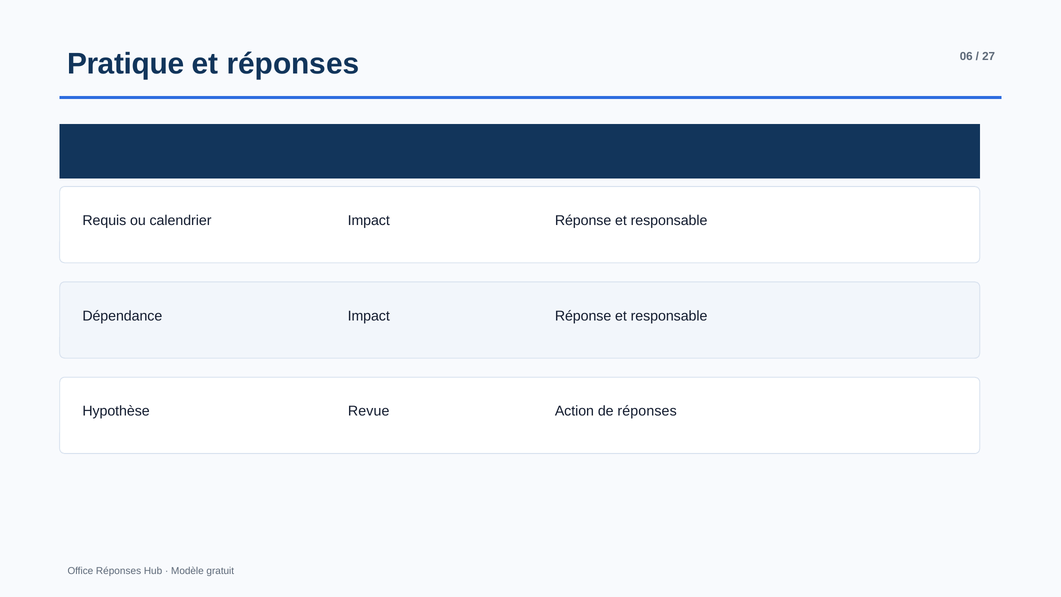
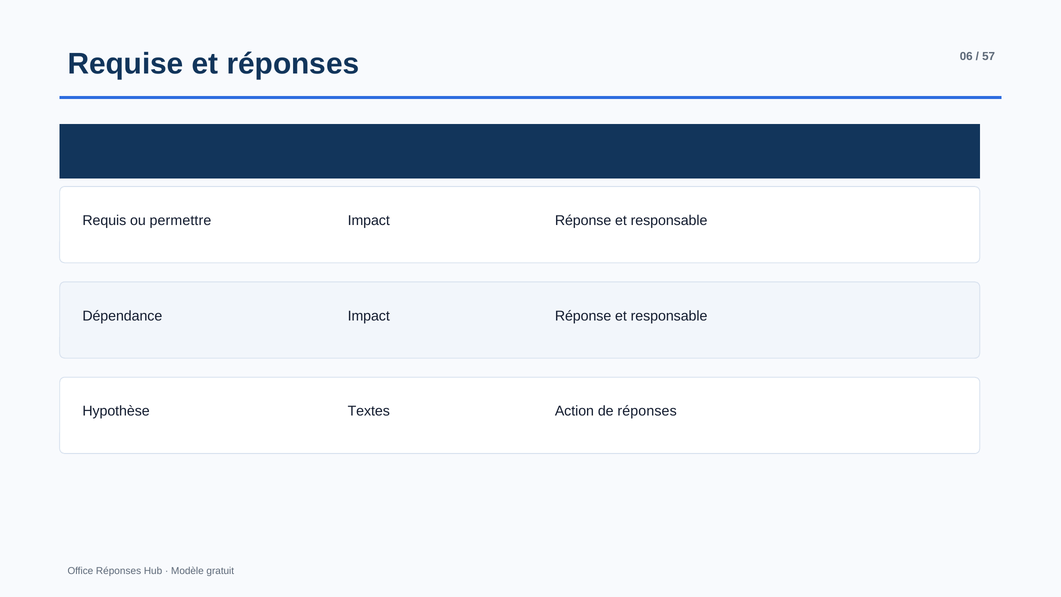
Pratique: Pratique -> Requise
27: 27 -> 57
calendrier: calendrier -> permettre
Revue: Revue -> Textes
